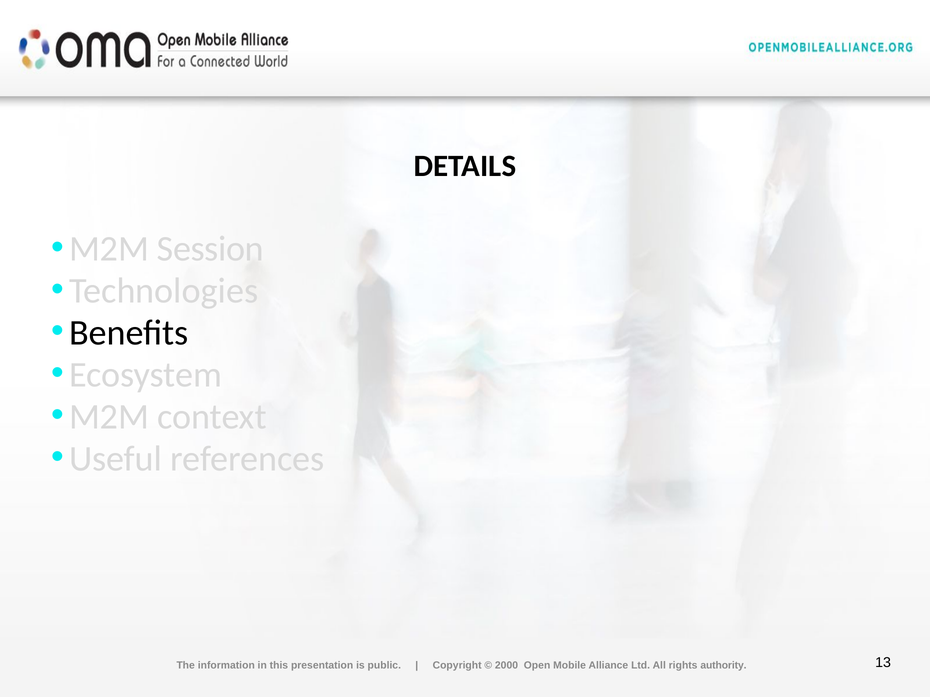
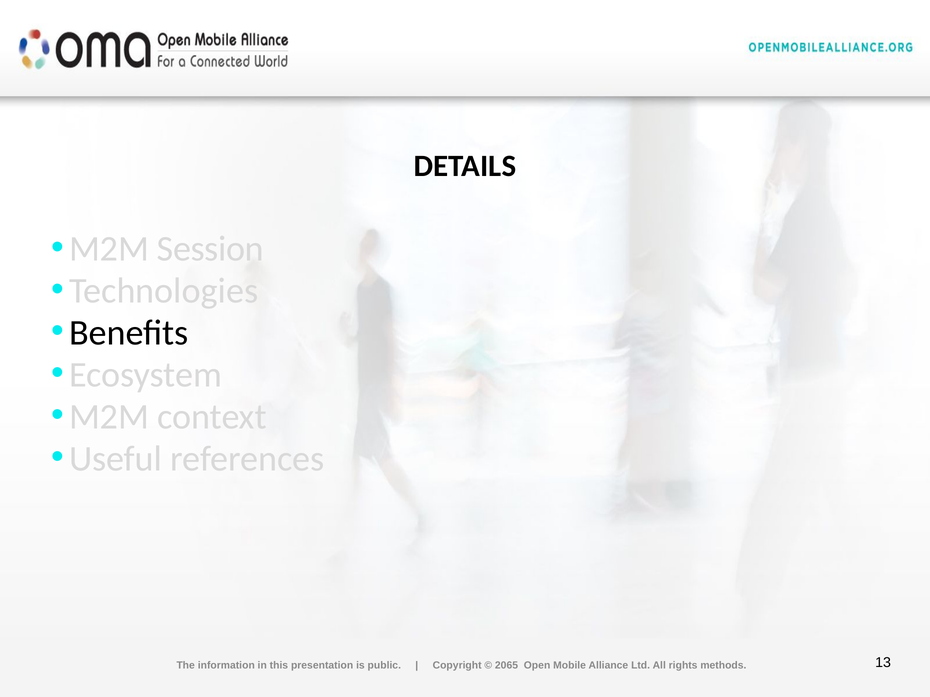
2000: 2000 -> 2065
authority: authority -> methods
